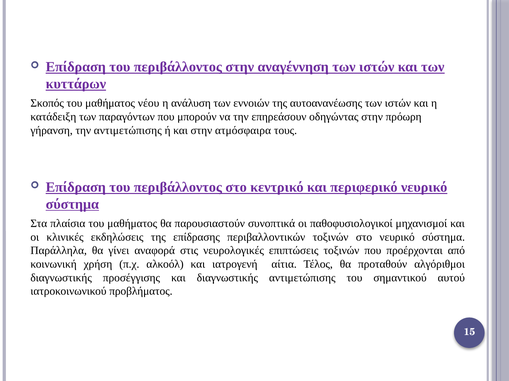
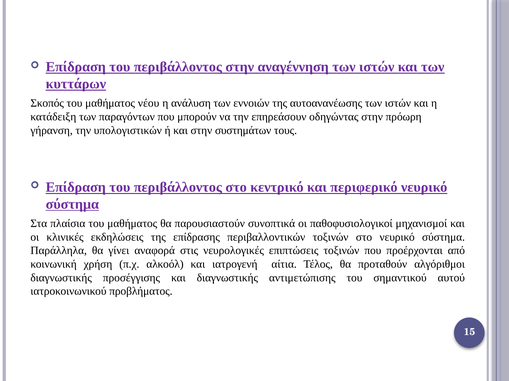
την αντιμετώπισης: αντιμετώπισης -> υπολογιστικών
ατμόσφαιρα: ατμόσφαιρα -> συστημάτων
